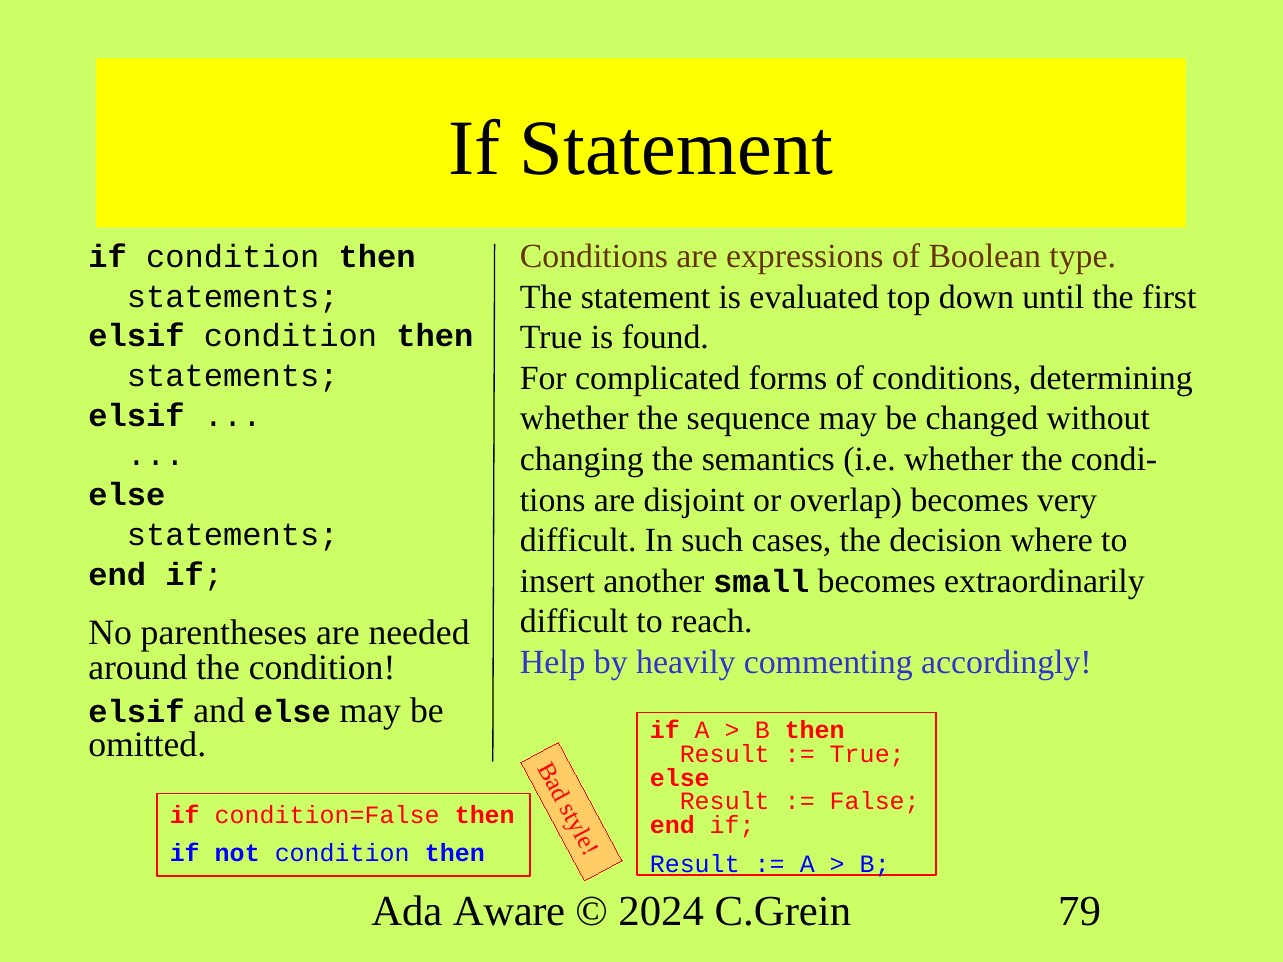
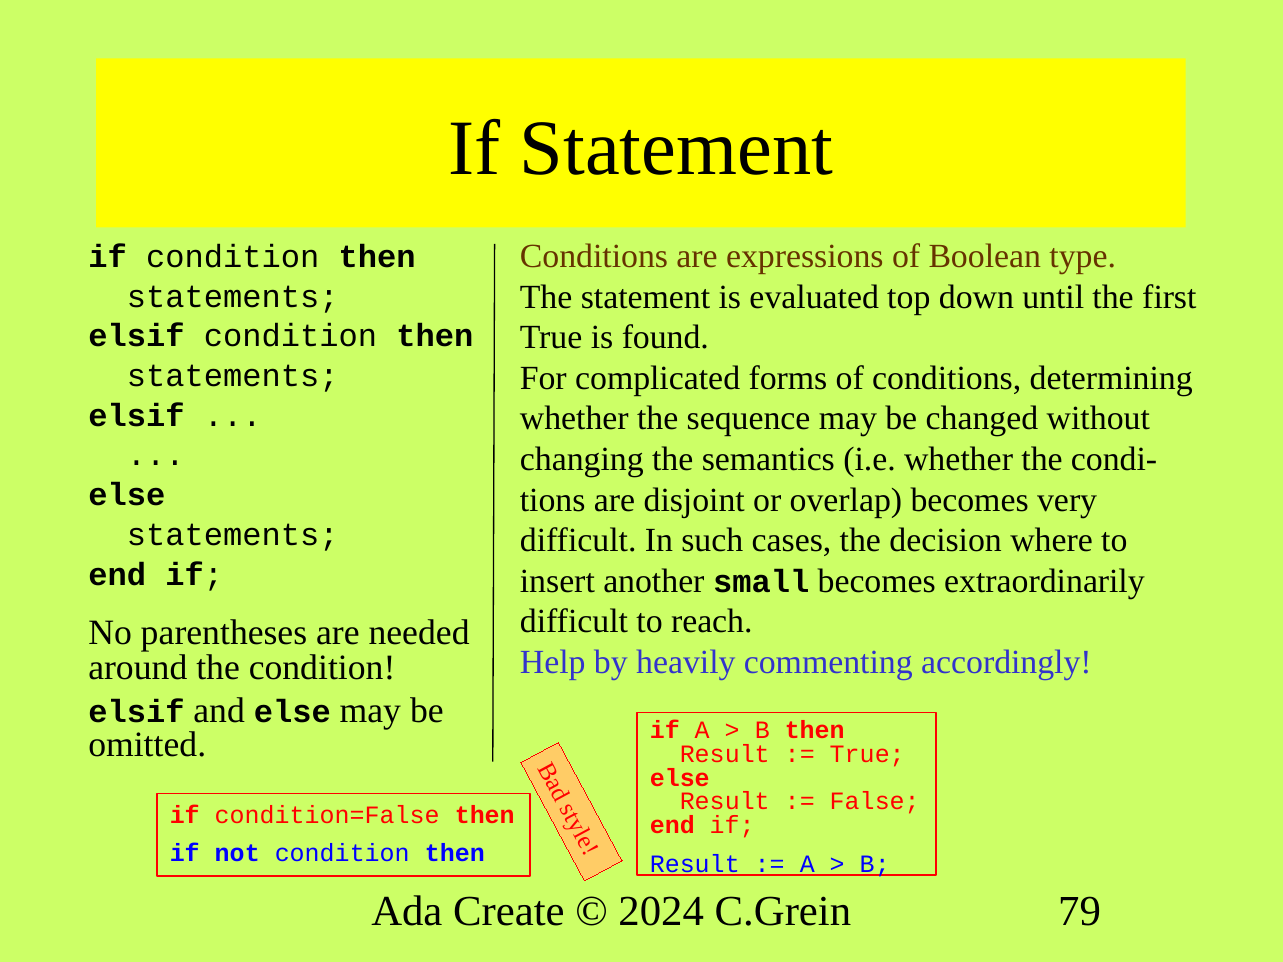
Aware: Aware -> Create
